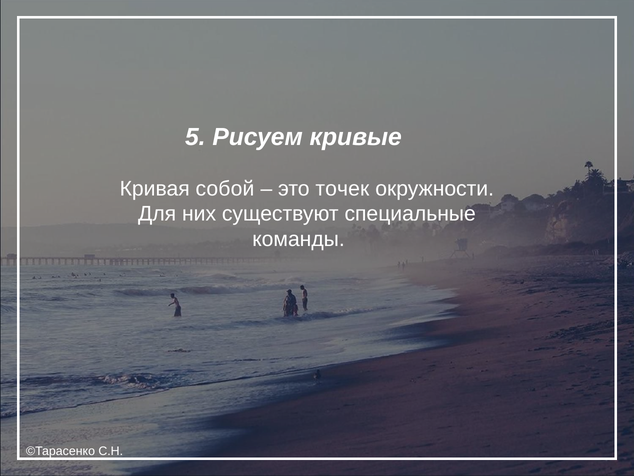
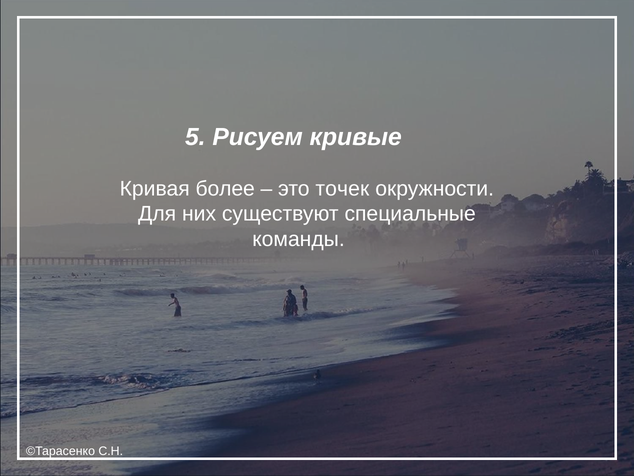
собой: собой -> более
